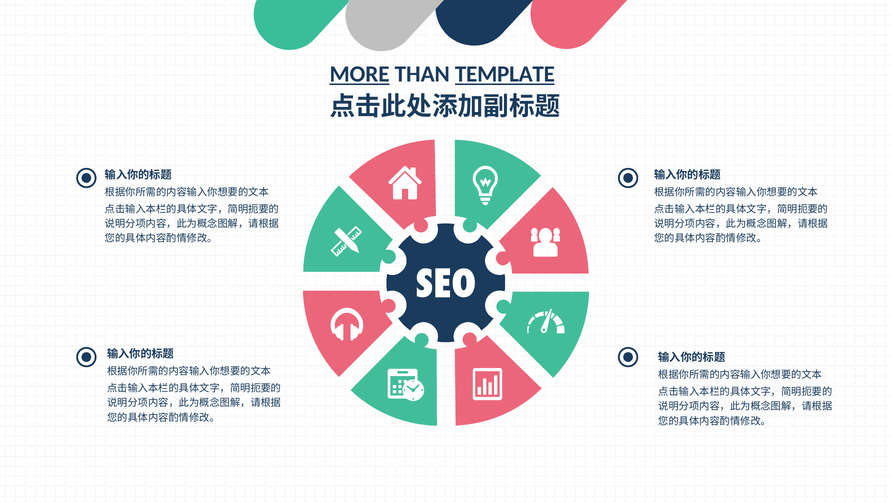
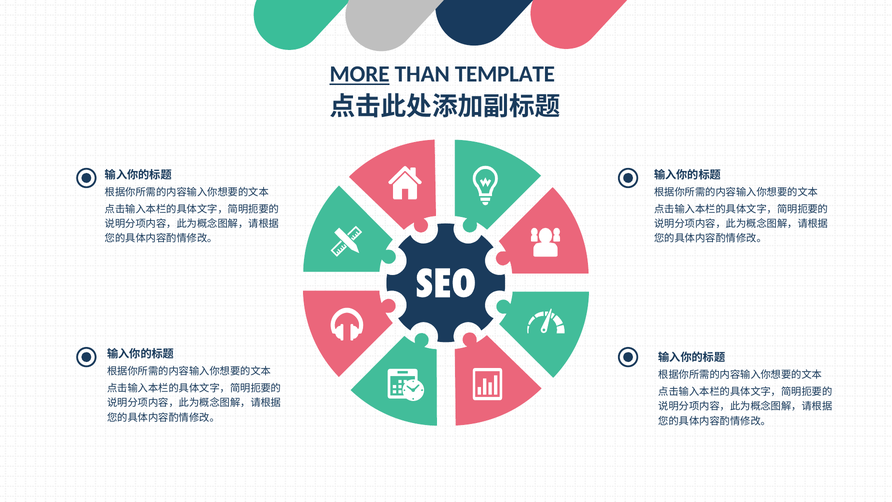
TEMPLATE underline: present -> none
